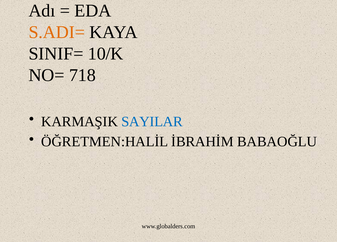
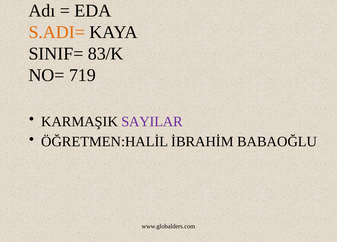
10/K: 10/K -> 83/K
718: 718 -> 719
SAYILAR colour: blue -> purple
